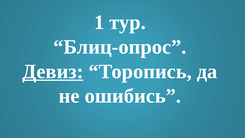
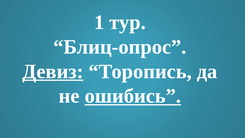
ошибись underline: none -> present
